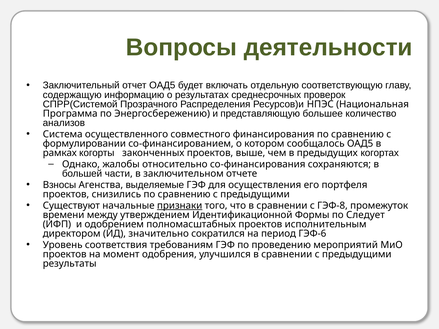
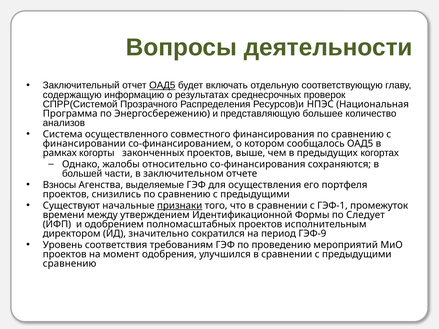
ОАД5 at (162, 85) underline: none -> present
формулировании: формулировании -> финансировании
ГЭФ-8: ГЭФ-8 -> ГЭФ-1
ГЭФ-6: ГЭФ-6 -> ГЭФ-9
результаты at (70, 264): результаты -> сравнению
